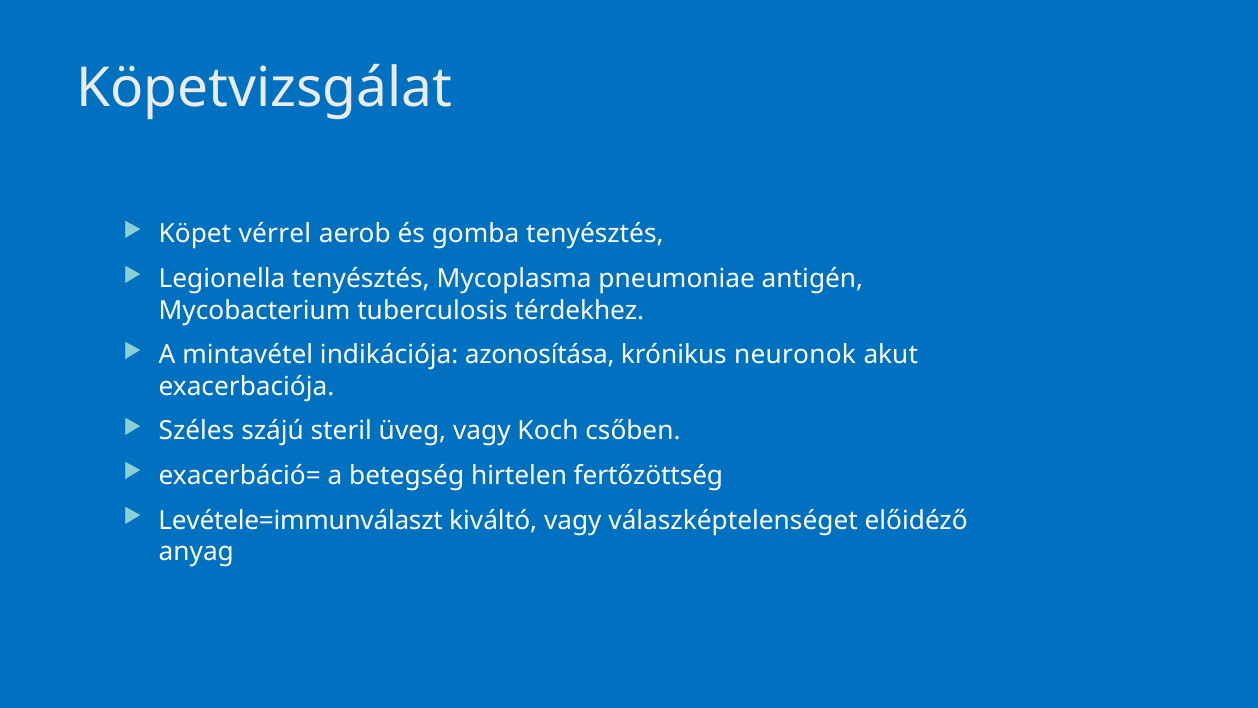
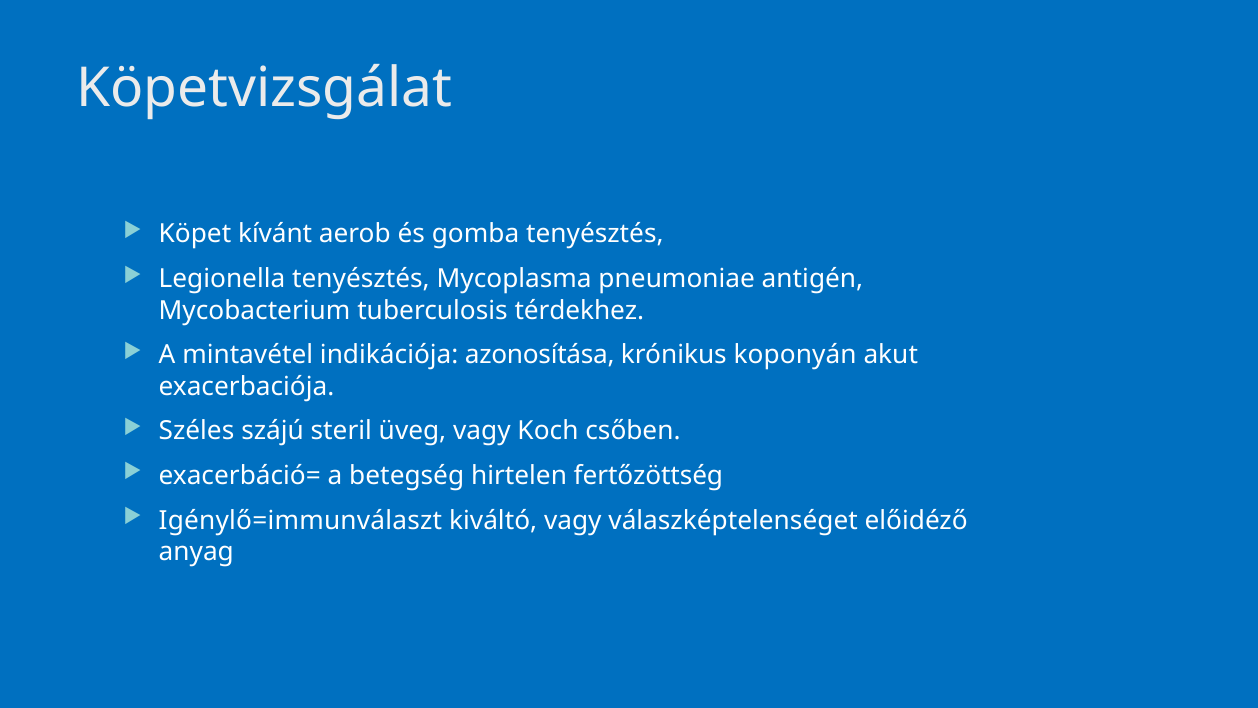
vérrel: vérrel -> kívánt
neuronok: neuronok -> koponyán
Levétele=immunválaszt: Levétele=immunválaszt -> Igénylő=immunválaszt
